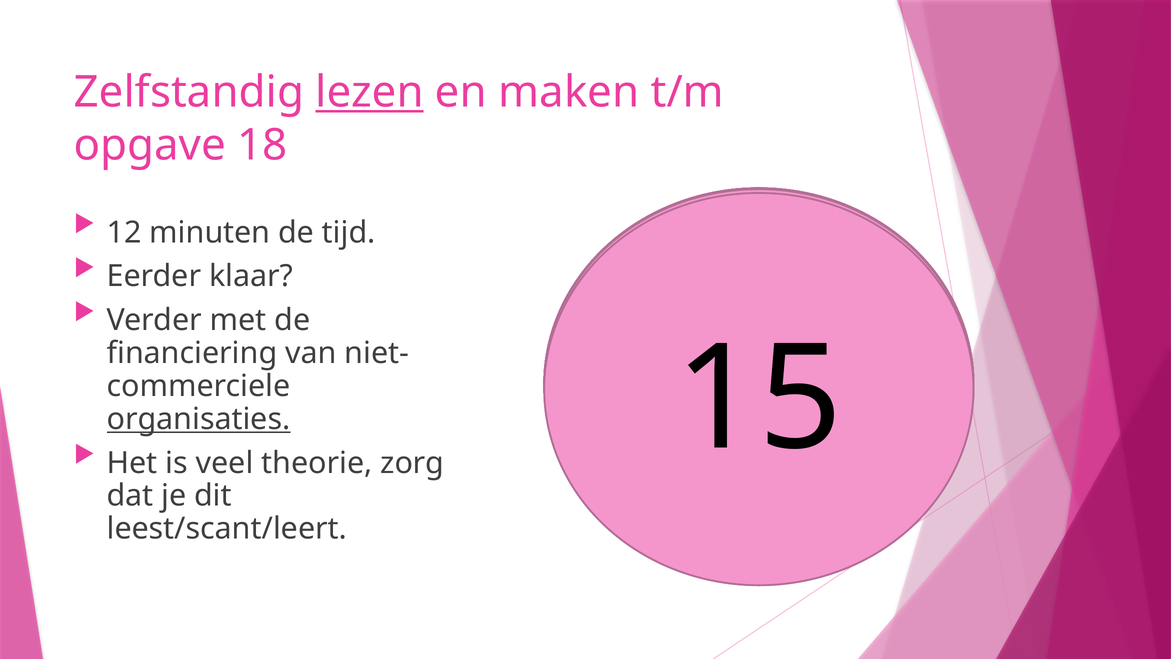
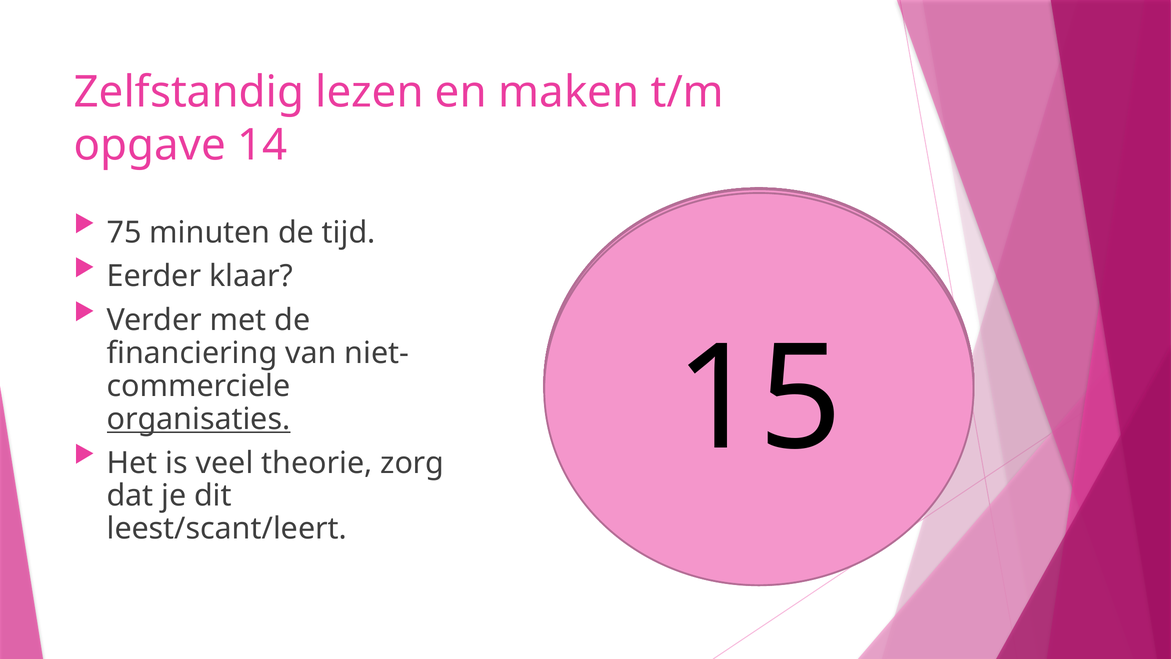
lezen underline: present -> none
opgave 18: 18 -> 14
12 at (124, 232): 12 -> 75
